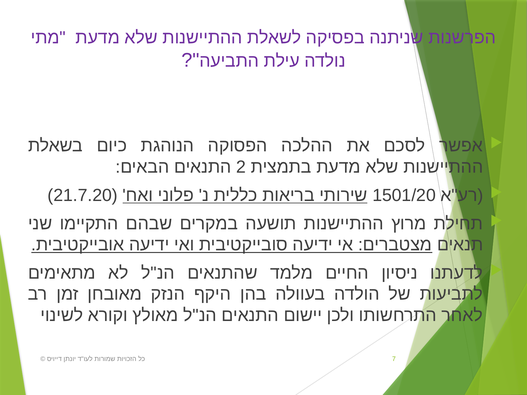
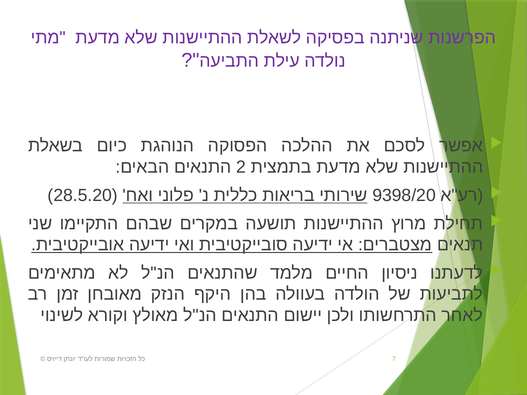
21.7.20: 21.7.20 -> 28.5.20
1501/20: 1501/20 -> 9398/20
